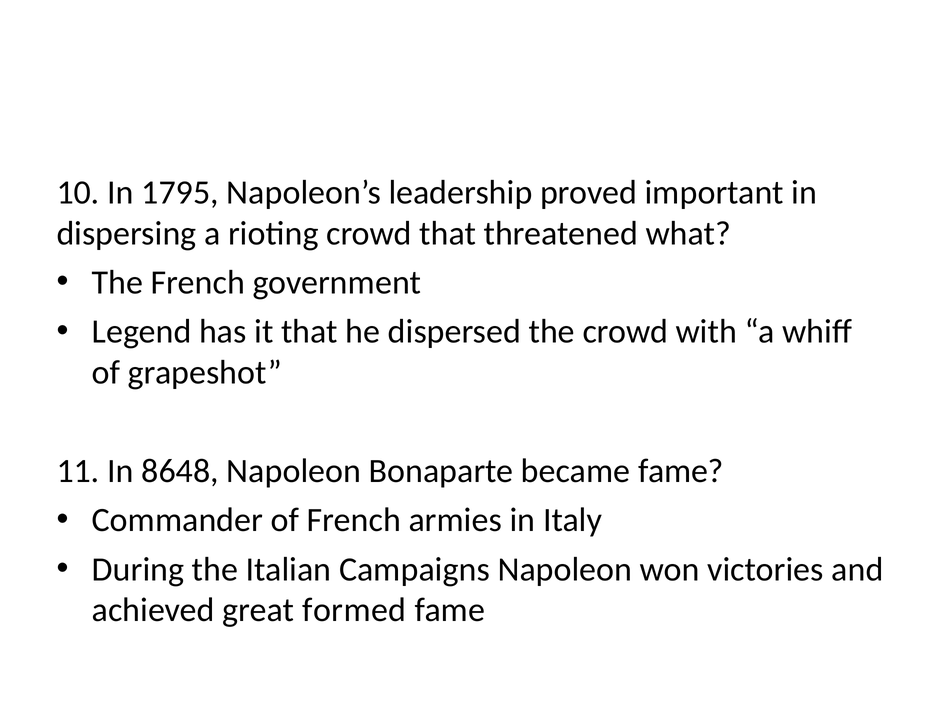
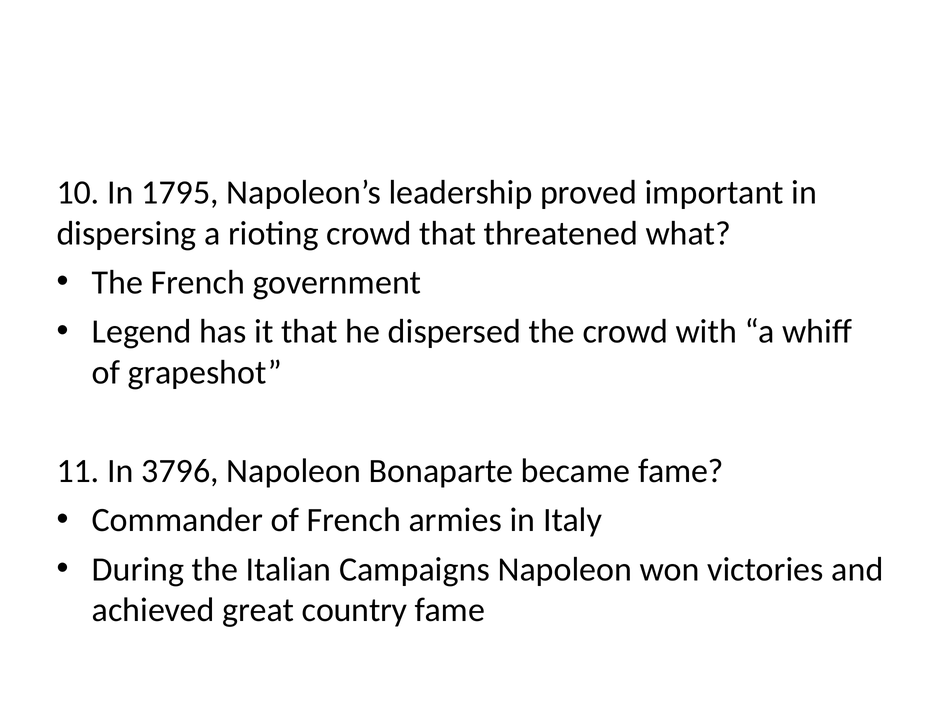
8648: 8648 -> 3796
formed: formed -> country
